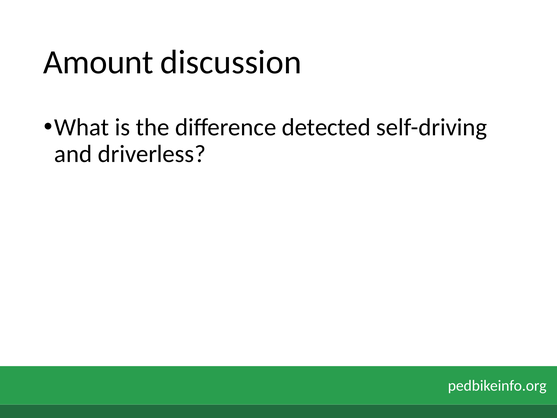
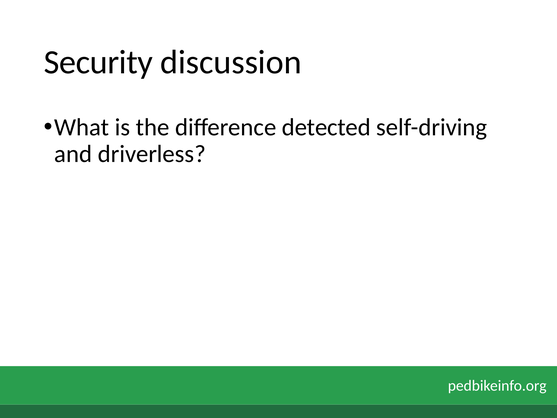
Amount: Amount -> Security
